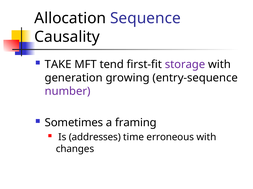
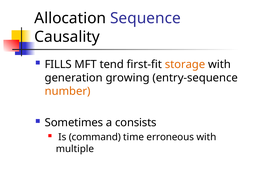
TAKE: TAKE -> FILLS
storage colour: purple -> orange
number colour: purple -> orange
framing: framing -> consists
addresses: addresses -> command
changes: changes -> multiple
